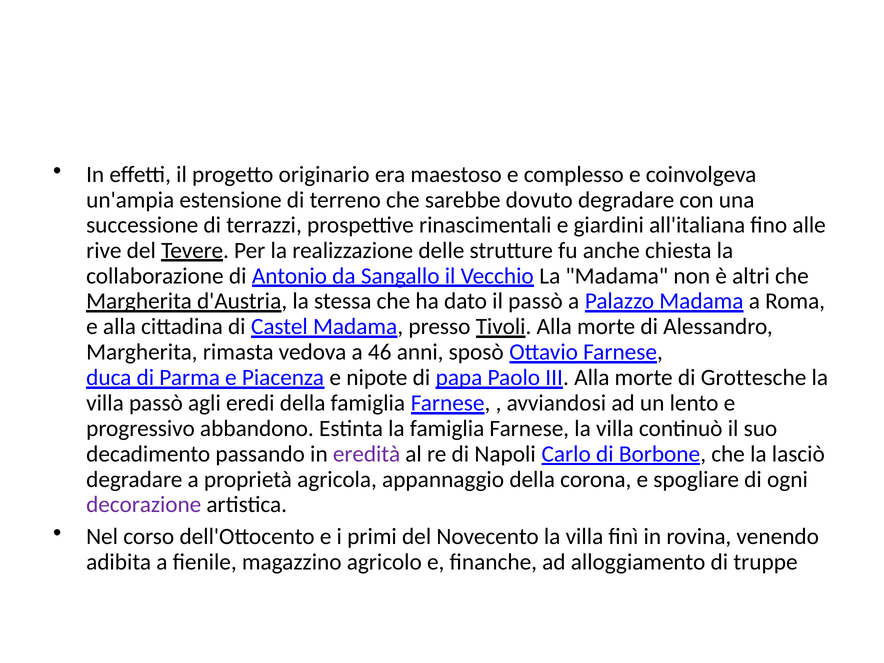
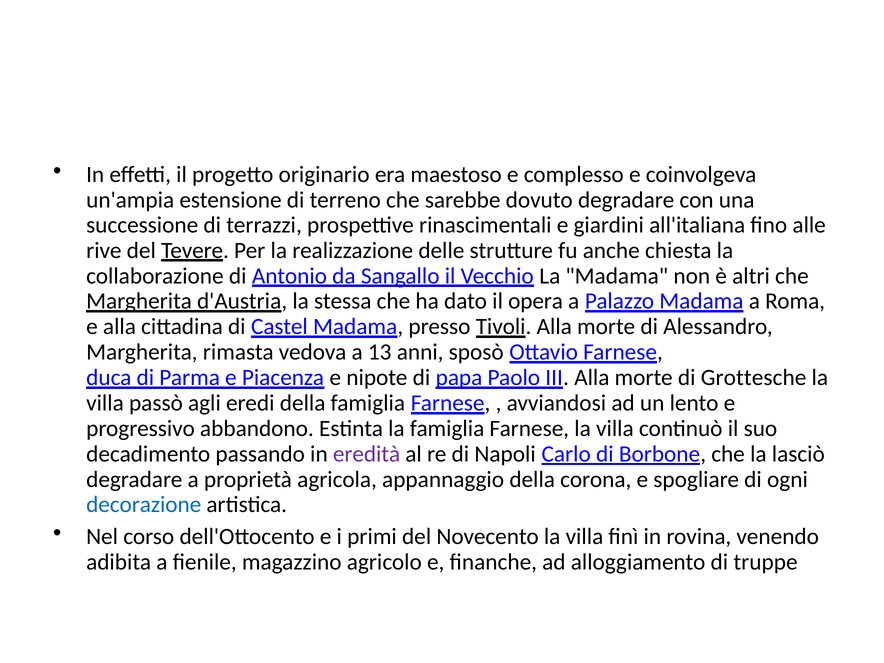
il passò: passò -> opera
46: 46 -> 13
decorazione colour: purple -> blue
